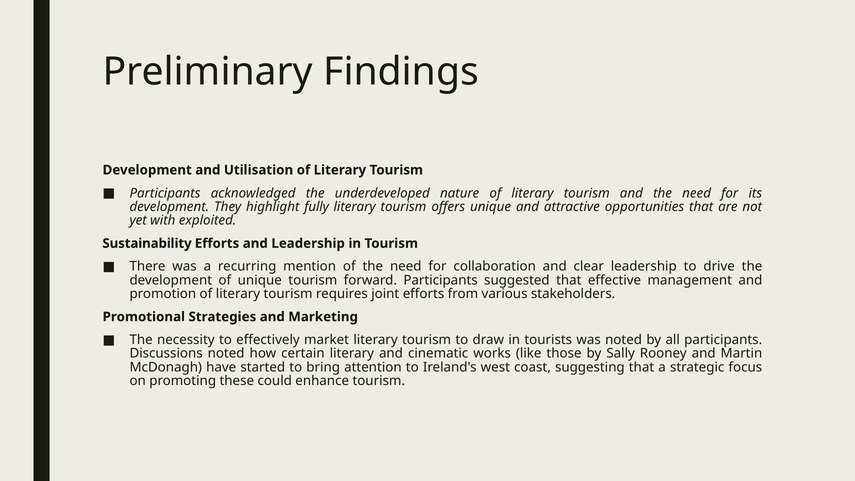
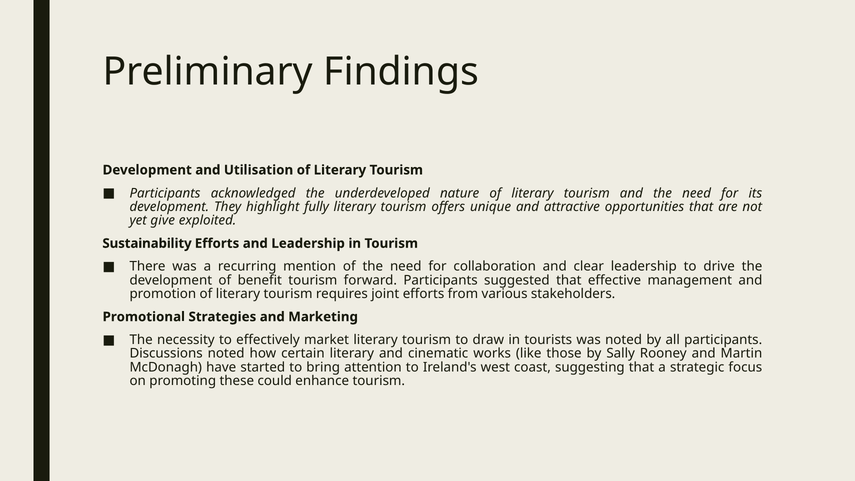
with: with -> give
of unique: unique -> benefit
